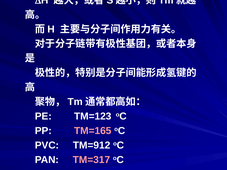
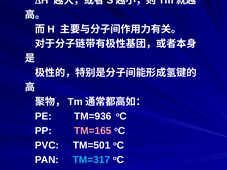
TM=123: TM=123 -> TM=936
TM=912: TM=912 -> TM=501
TM=317 colour: pink -> light blue
